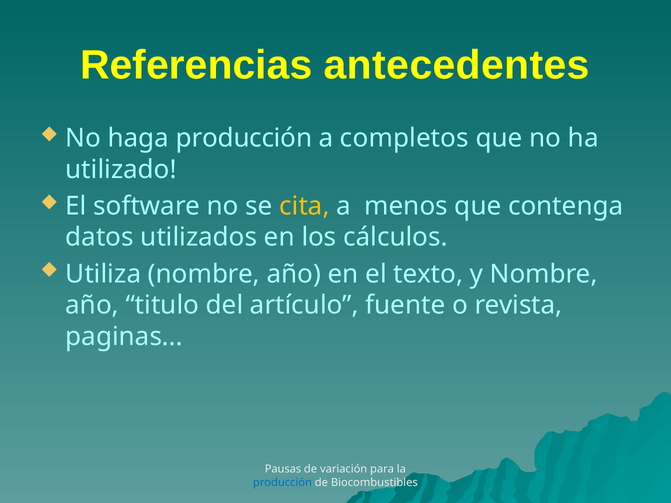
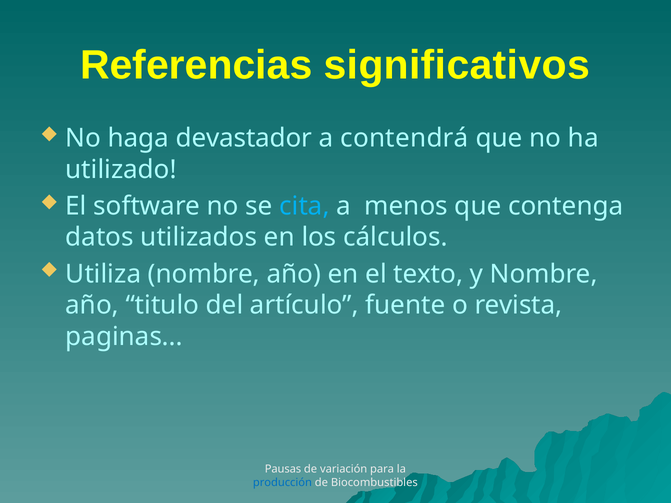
antecedentes: antecedentes -> significativos
haga producción: producción -> devastador
completos: completos -> contendrá
cita colour: yellow -> light blue
